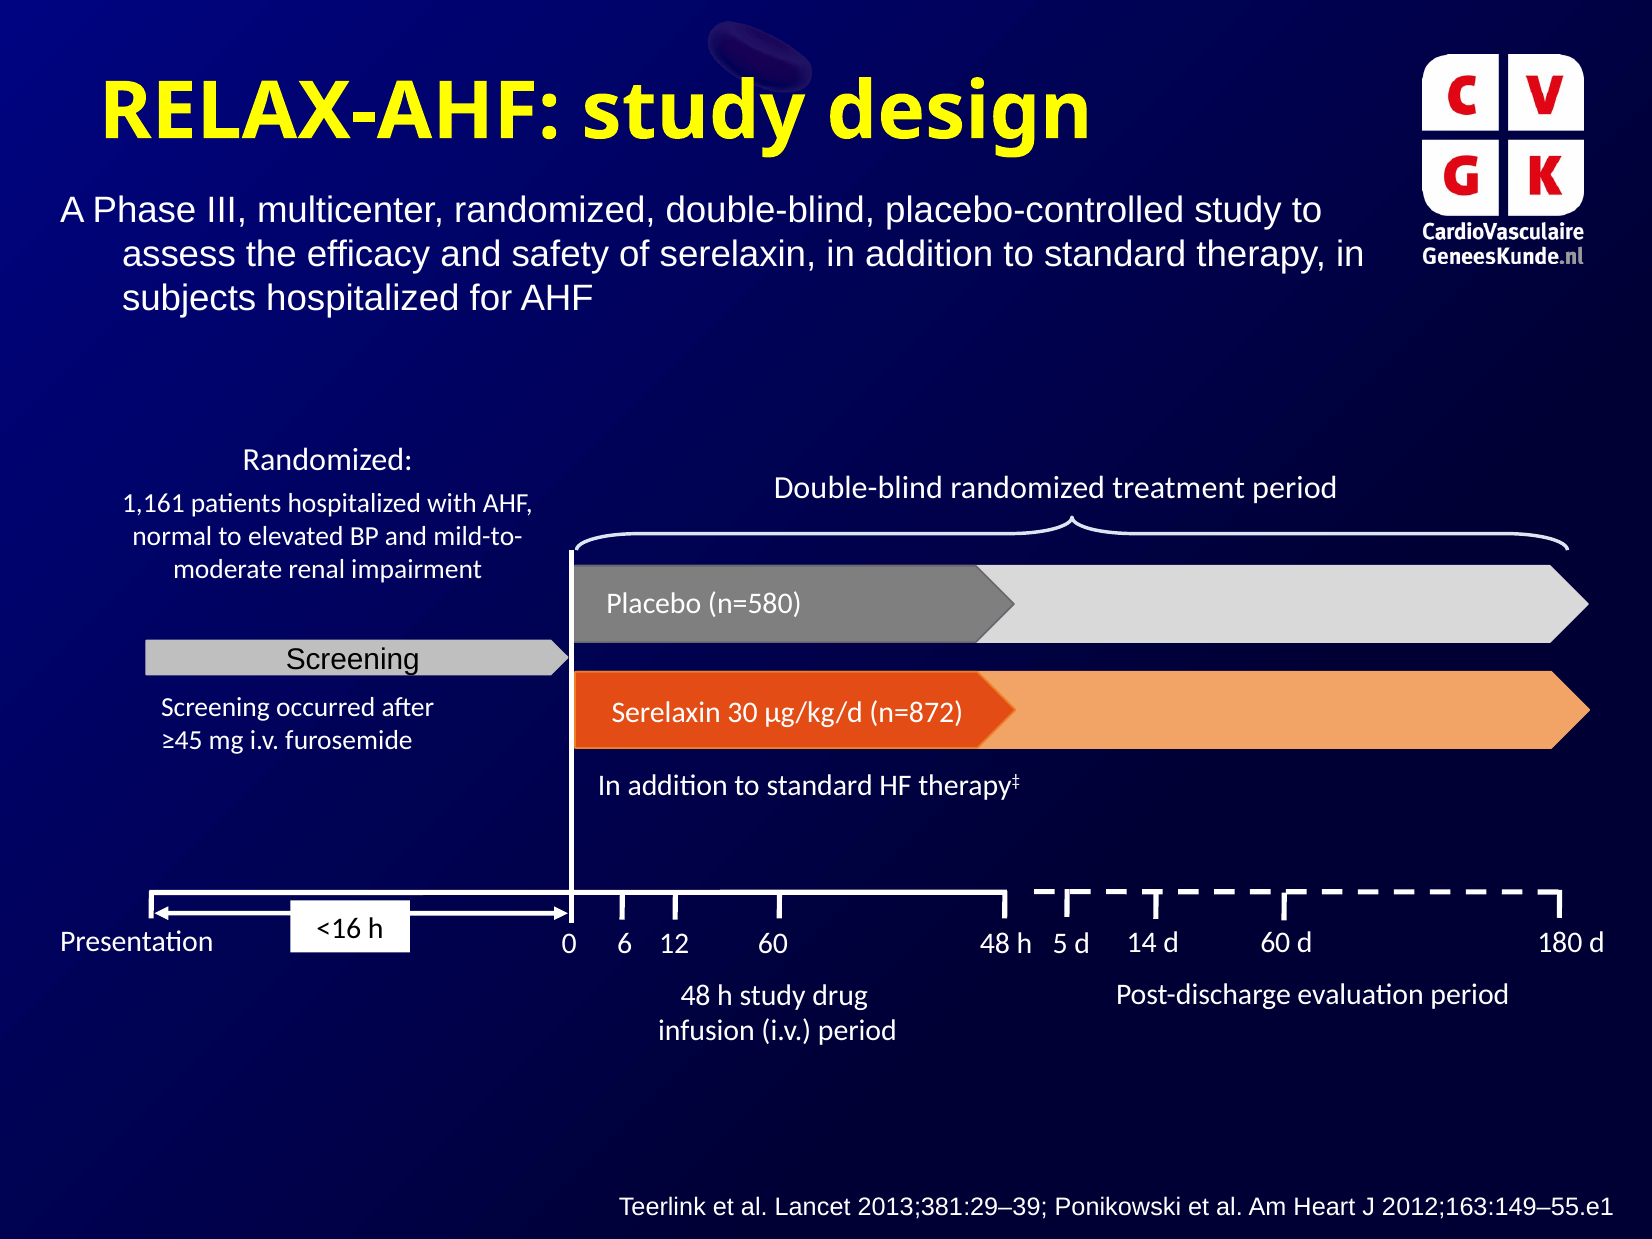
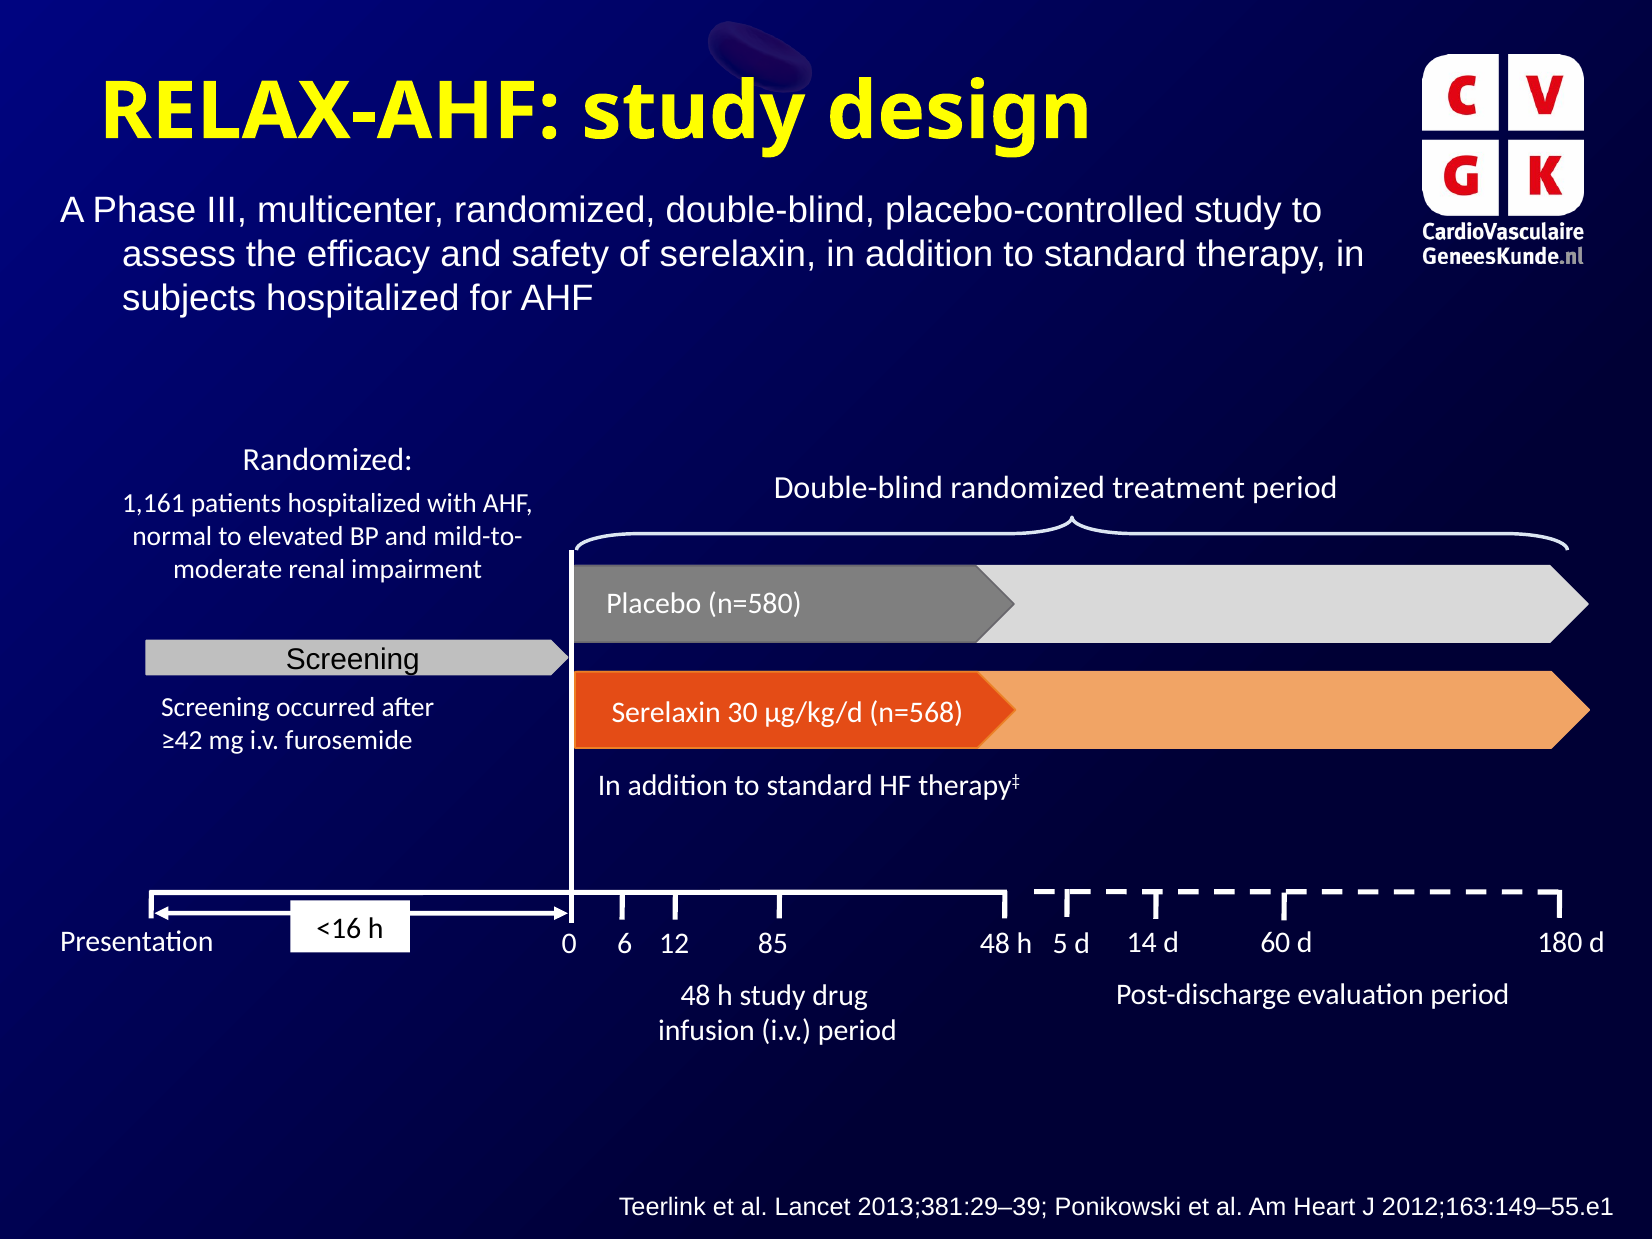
n=872: n=872 -> n=568
≥45: ≥45 -> ≥42
12 60: 60 -> 85
